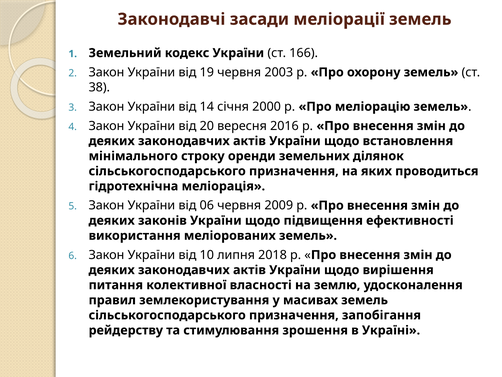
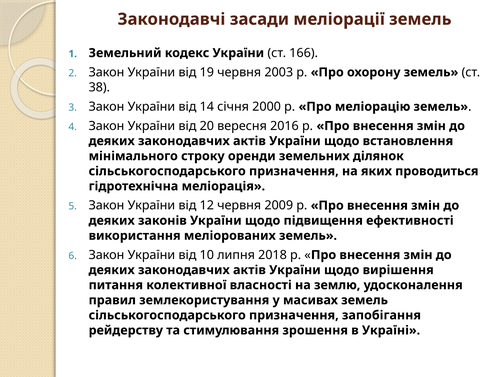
06: 06 -> 12
